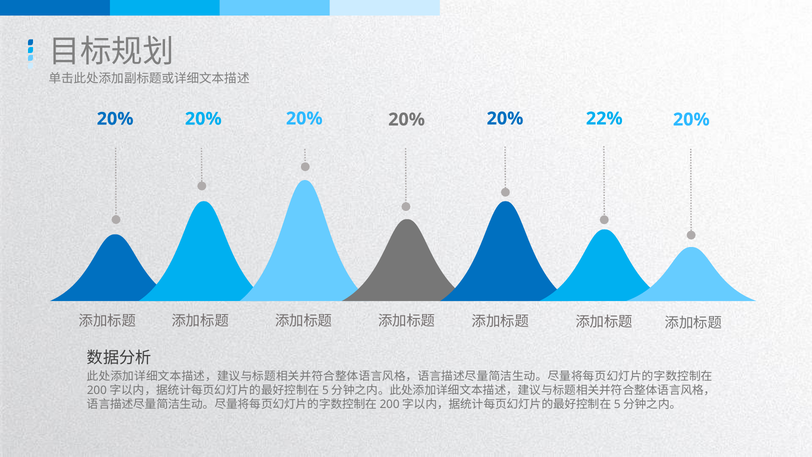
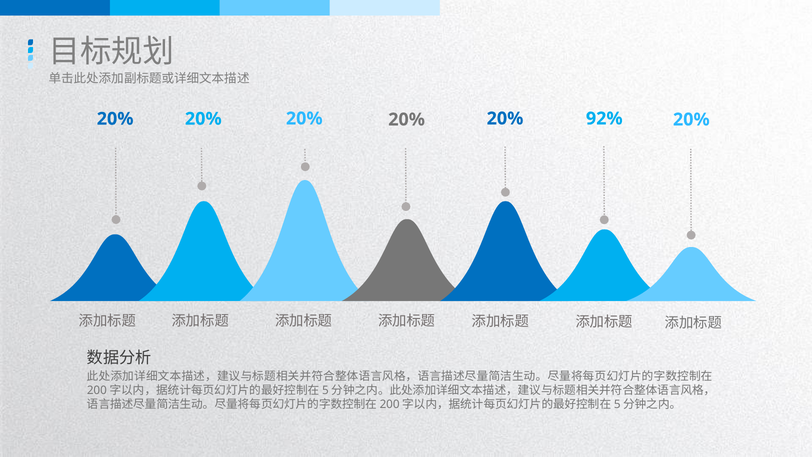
22%: 22% -> 92%
